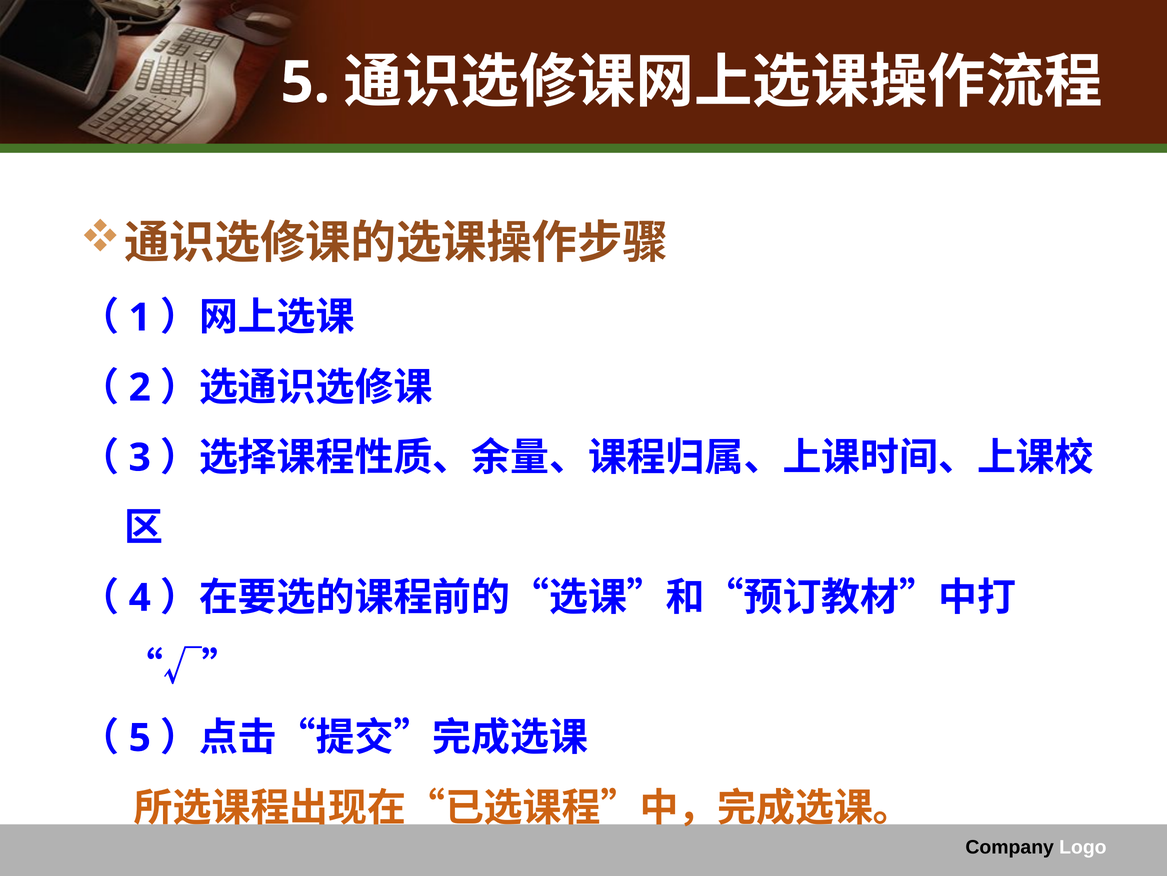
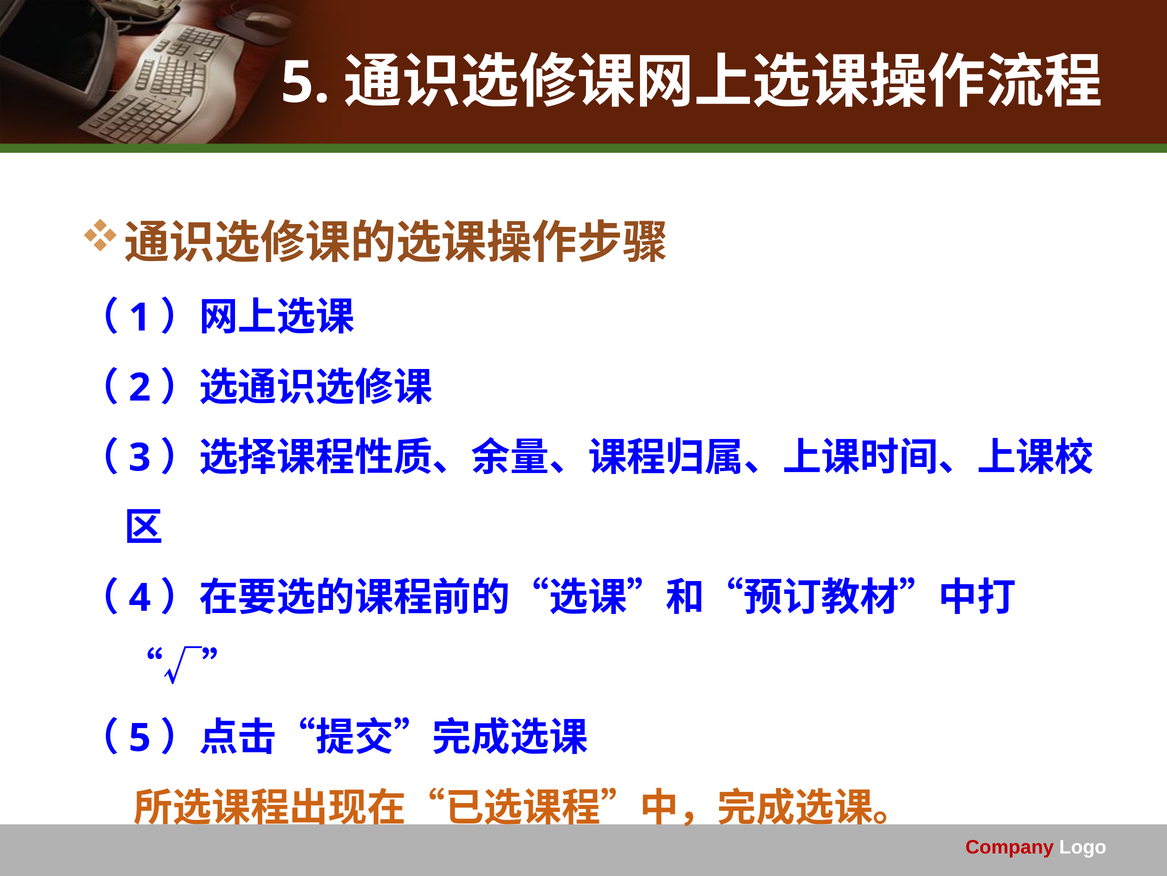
Company colour: black -> red
